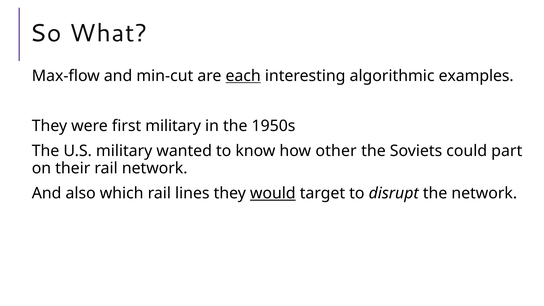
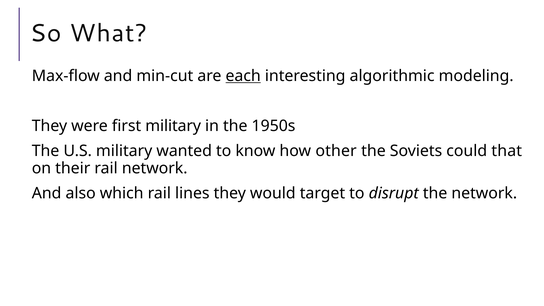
examples: examples -> modeling
part: part -> that
would underline: present -> none
